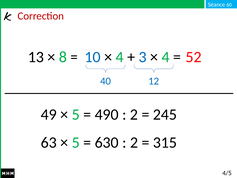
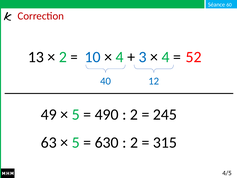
8 at (63, 57): 8 -> 2
